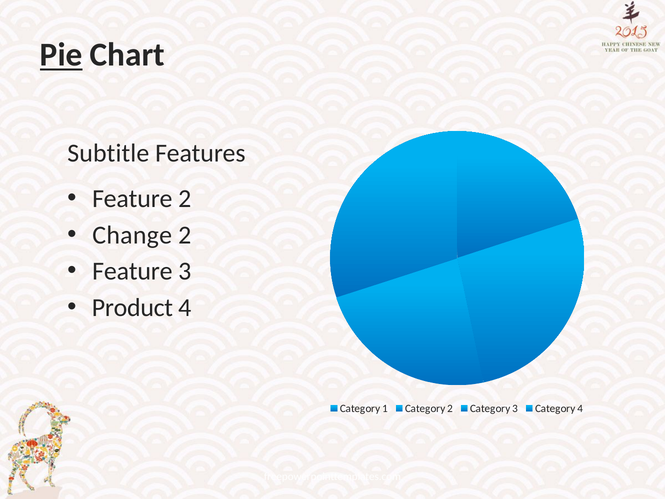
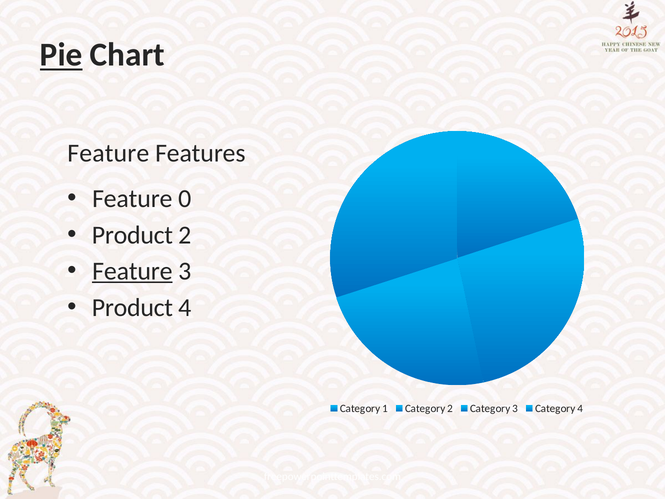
Subtitle at (108, 153): Subtitle -> Feature
Feature 2: 2 -> 0
Change at (132, 235): Change -> Product
Feature at (132, 271) underline: none -> present
